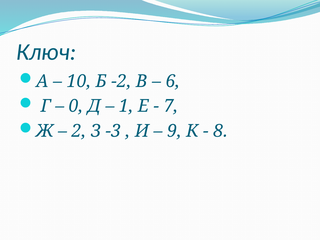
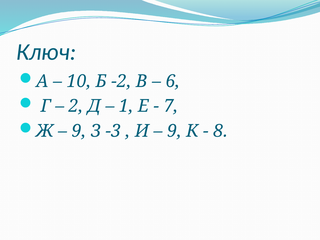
0: 0 -> 2
2 at (79, 131): 2 -> 9
